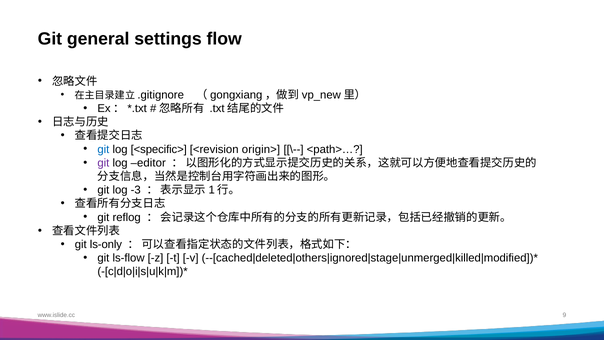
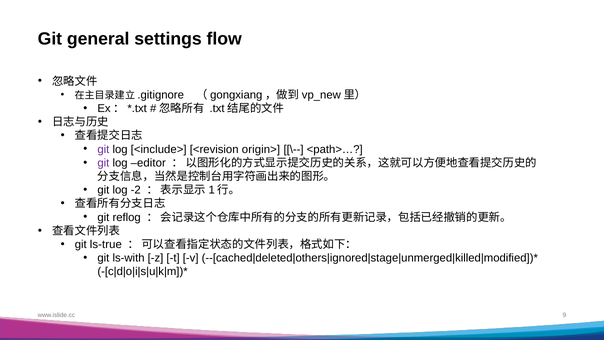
git at (103, 149) colour: blue -> purple
<specific>: <specific> -> <include>
-3: -3 -> -2
ls-only: ls-only -> ls-true
ls-flow: ls-flow -> ls-with
